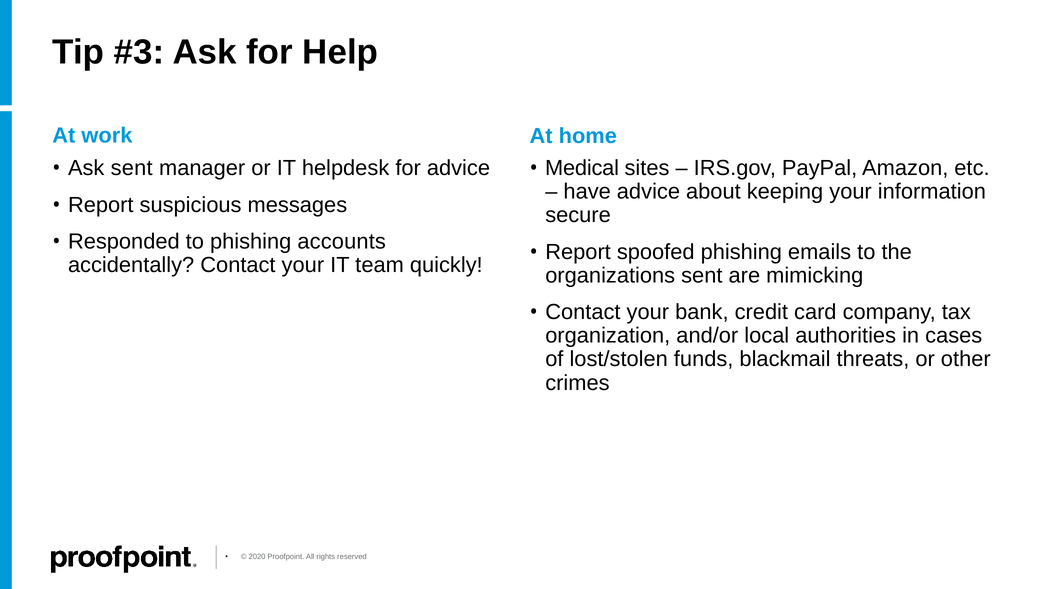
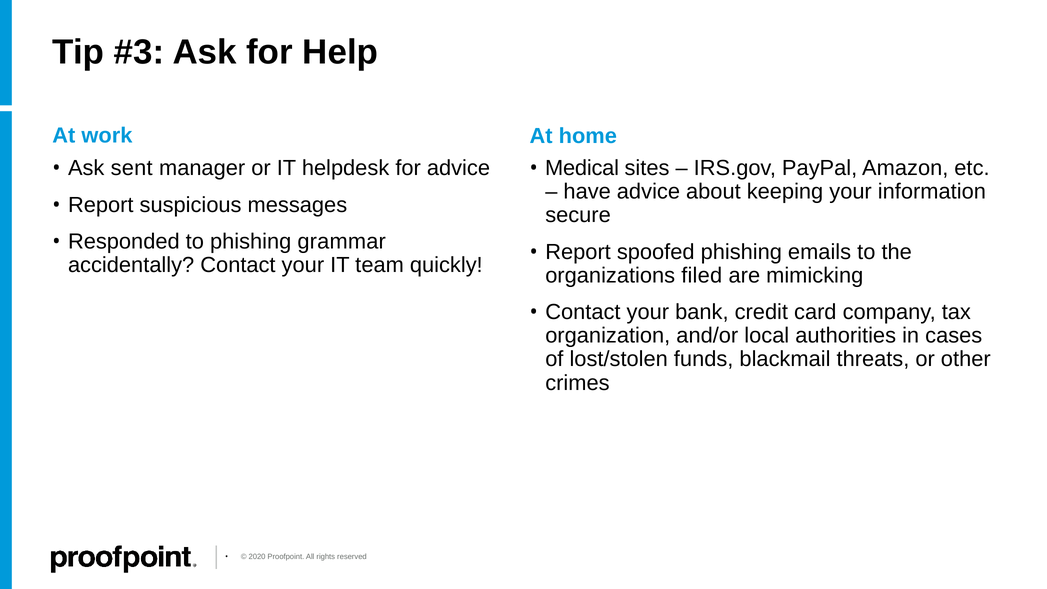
accounts: accounts -> grammar
organizations sent: sent -> filed
